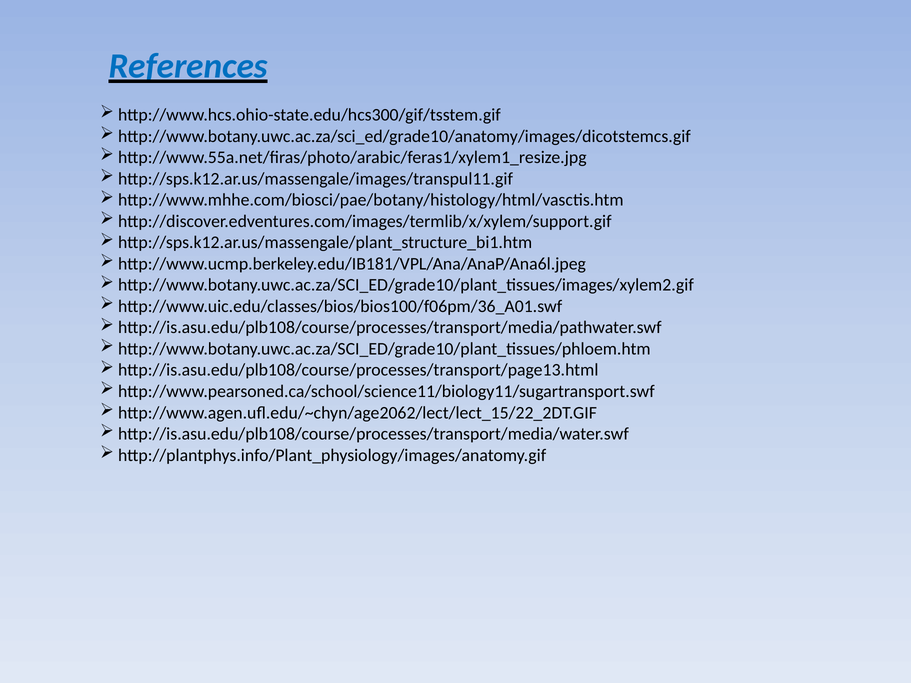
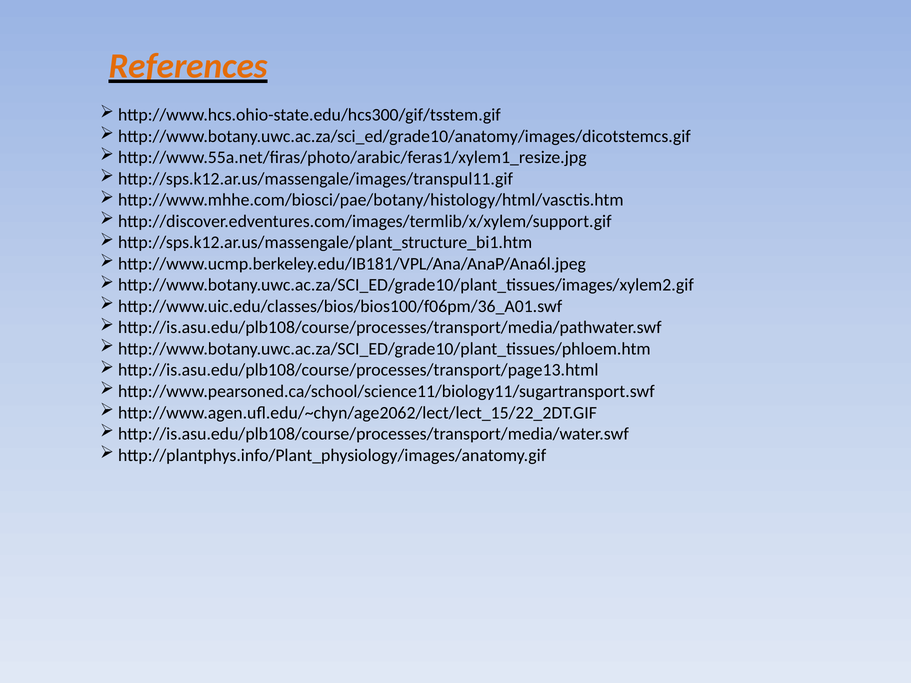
References colour: blue -> orange
